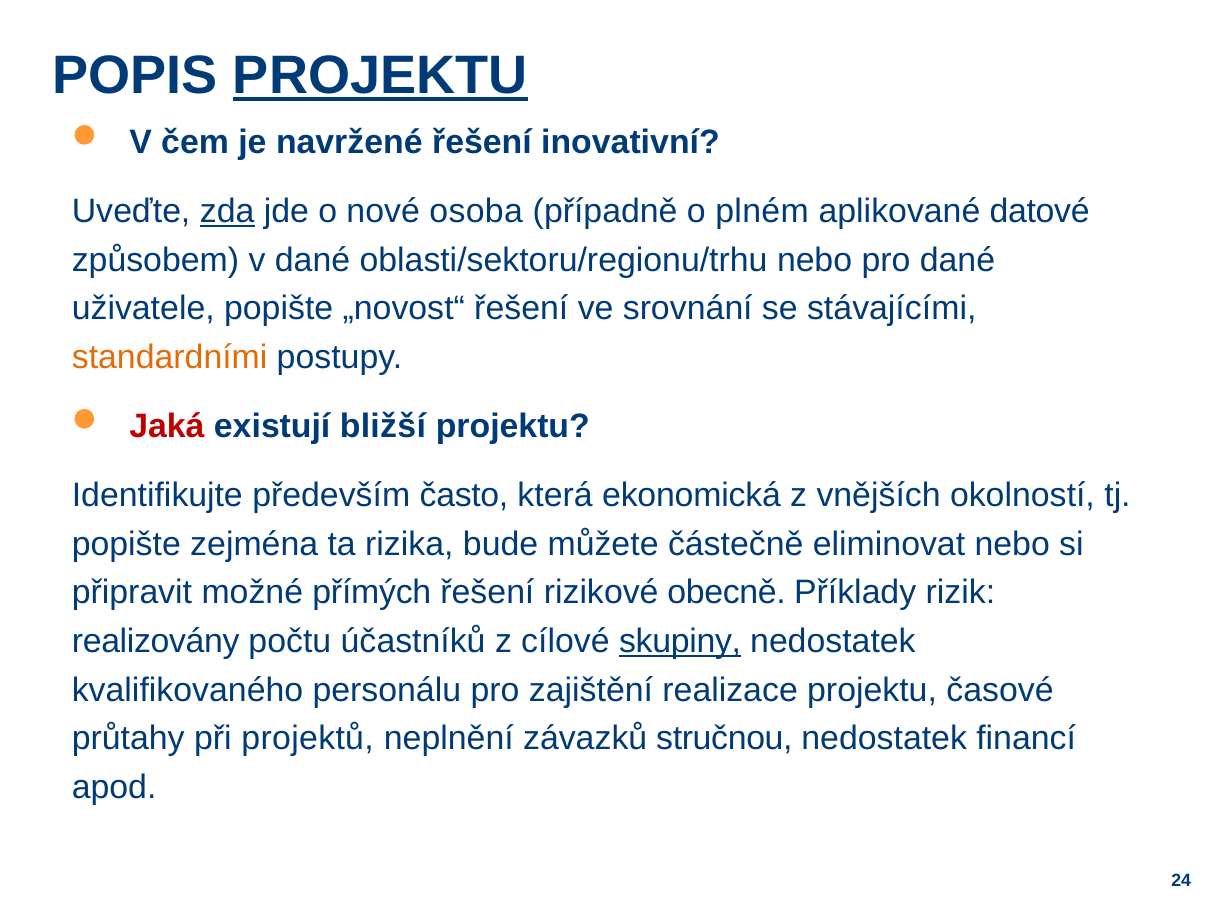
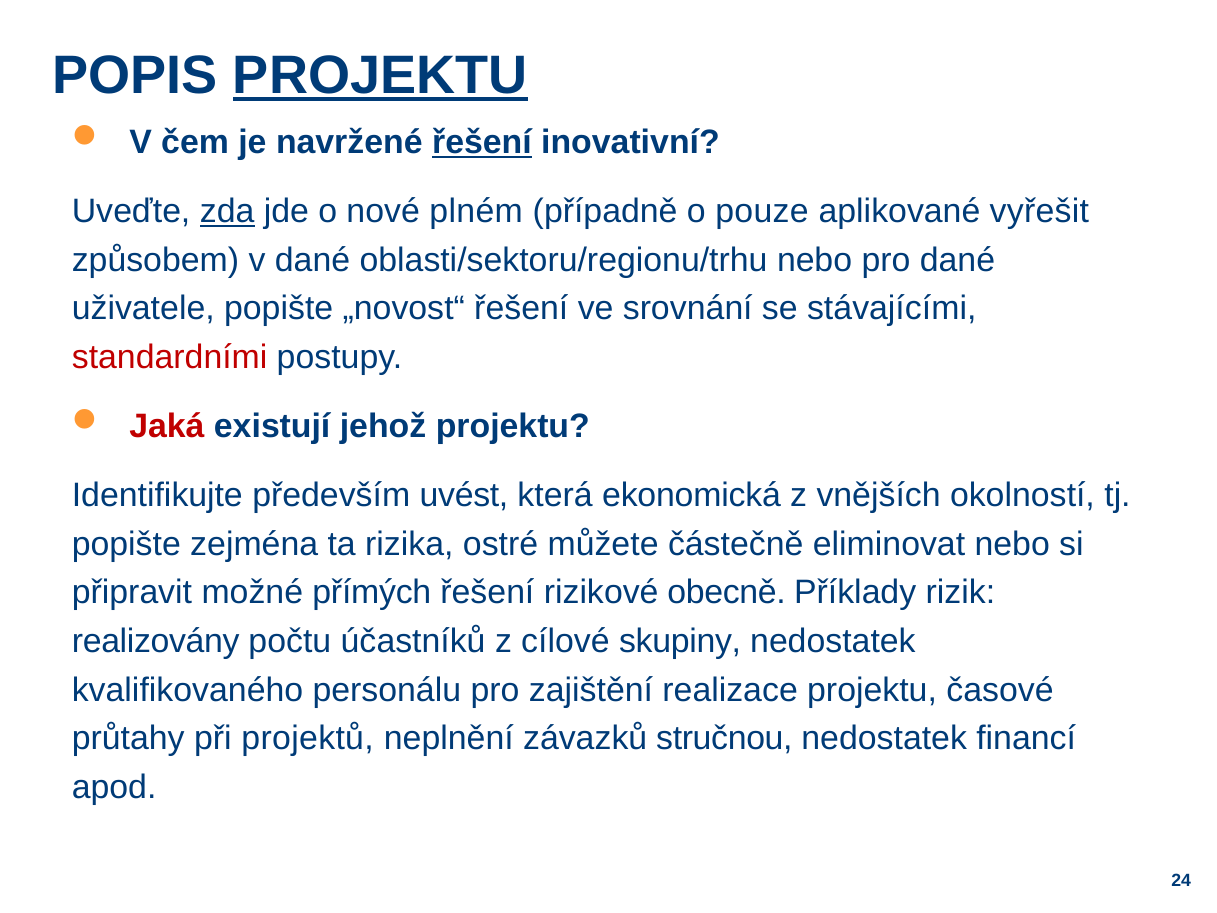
řešení at (482, 142) underline: none -> present
osoba: osoba -> plném
plném: plném -> pouze
datové: datové -> vyřešit
standardními colour: orange -> red
bližší: bližší -> jehož
často: často -> uvést
bude: bude -> ostré
skupiny underline: present -> none
